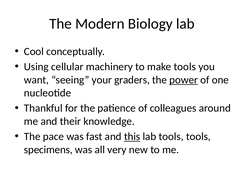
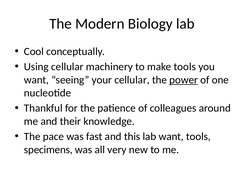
your graders: graders -> cellular
this underline: present -> none
lab tools: tools -> want
